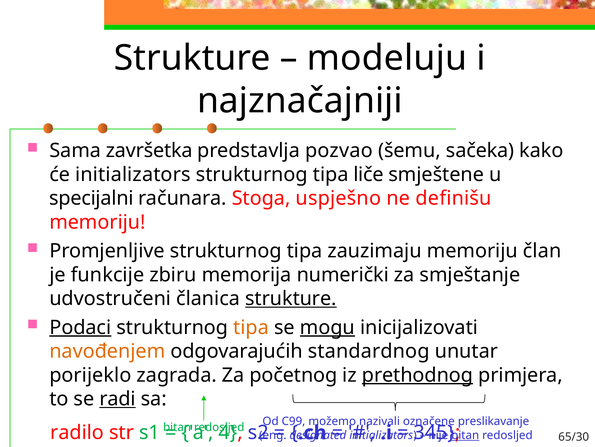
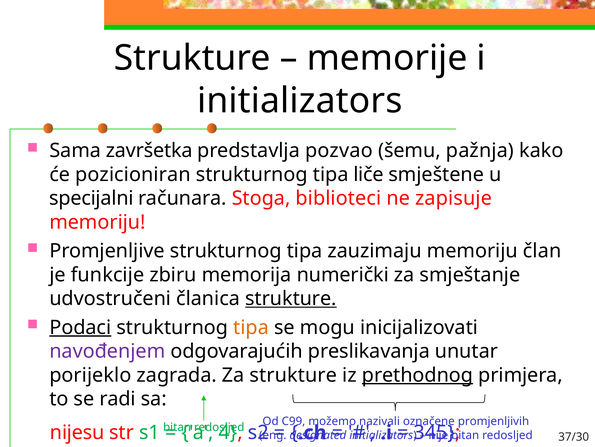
modeluju: modeluju -> memorije
najznačajniji at (300, 101): najznačajniji -> initializators
sačeka: sačeka -> pažnja
će initializators: initializators -> pozicioniran
uspješno: uspješno -> biblioteci
definišu: definišu -> zapisuje
mogu underline: present -> none
navođenjem colour: orange -> purple
standardnog: standardnog -> preslikavanja
Za početnog: početnog -> strukture
radi underline: present -> none
preslikavanje: preslikavanje -> promjenljivih
radilo: radilo -> nijesu
bitan at (465, 435) underline: present -> none
65/30: 65/30 -> 37/30
